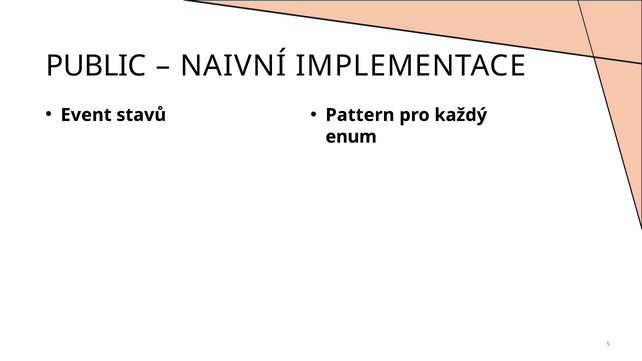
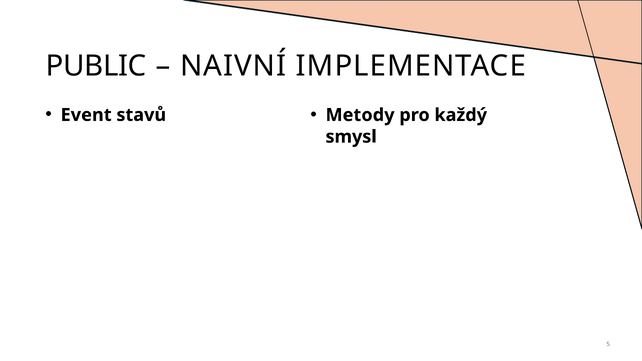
Pattern: Pattern -> Metody
enum: enum -> smysl
